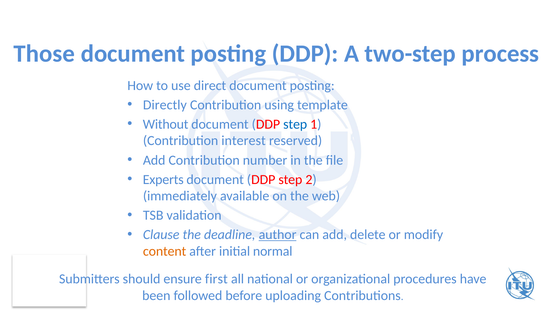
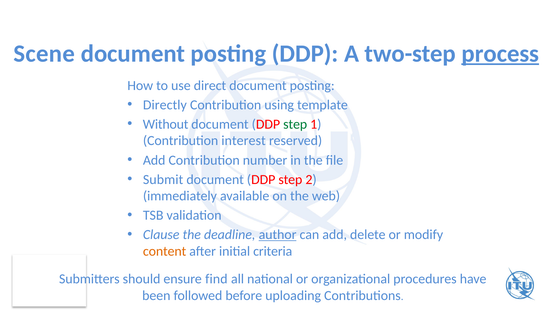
Those: Those -> Scene
process underline: none -> present
step at (295, 124) colour: blue -> green
Experts: Experts -> Submit
normal: normal -> criteria
first: first -> find
